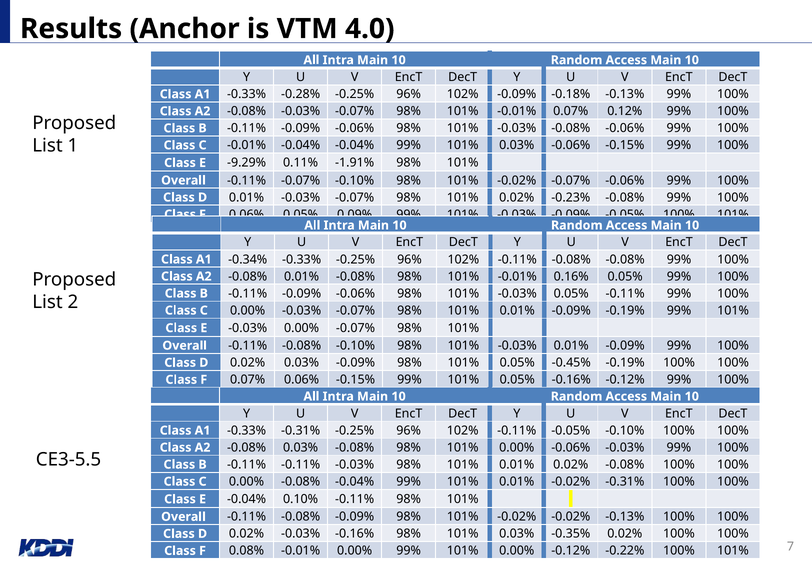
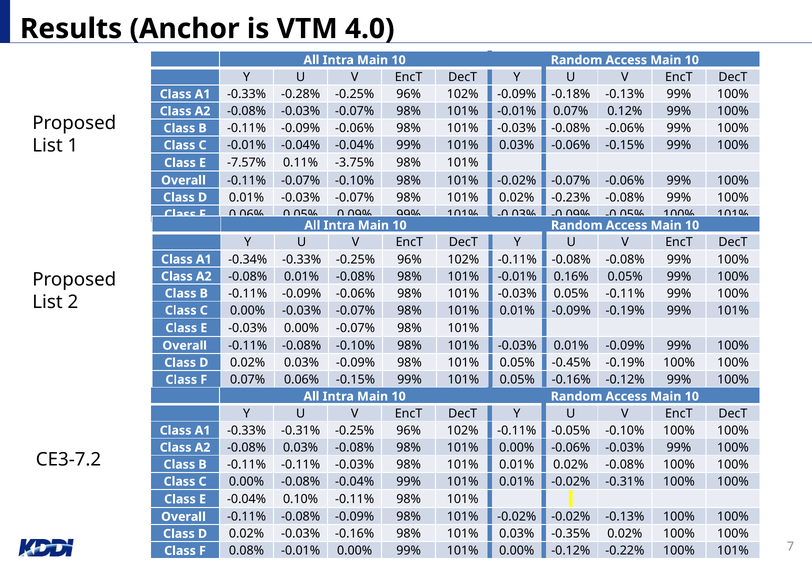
-9.29%: -9.29% -> -7.57%
-1.91%: -1.91% -> -3.75%
CE3-5.5: CE3-5.5 -> CE3-7.2
